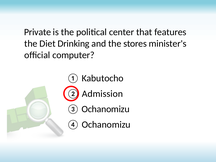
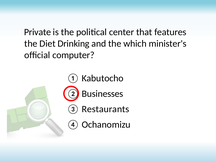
stores: stores -> which
Admission: Admission -> Businesses
③ Ochanomizu: Ochanomizu -> Restaurants
